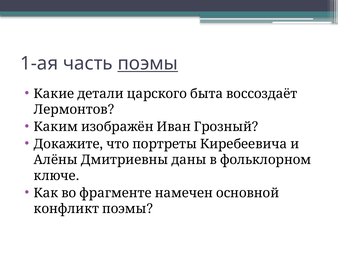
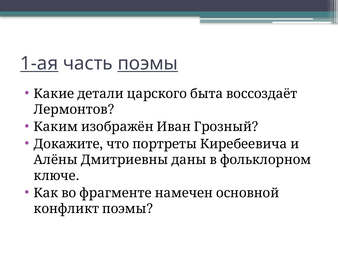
1-ая underline: none -> present
